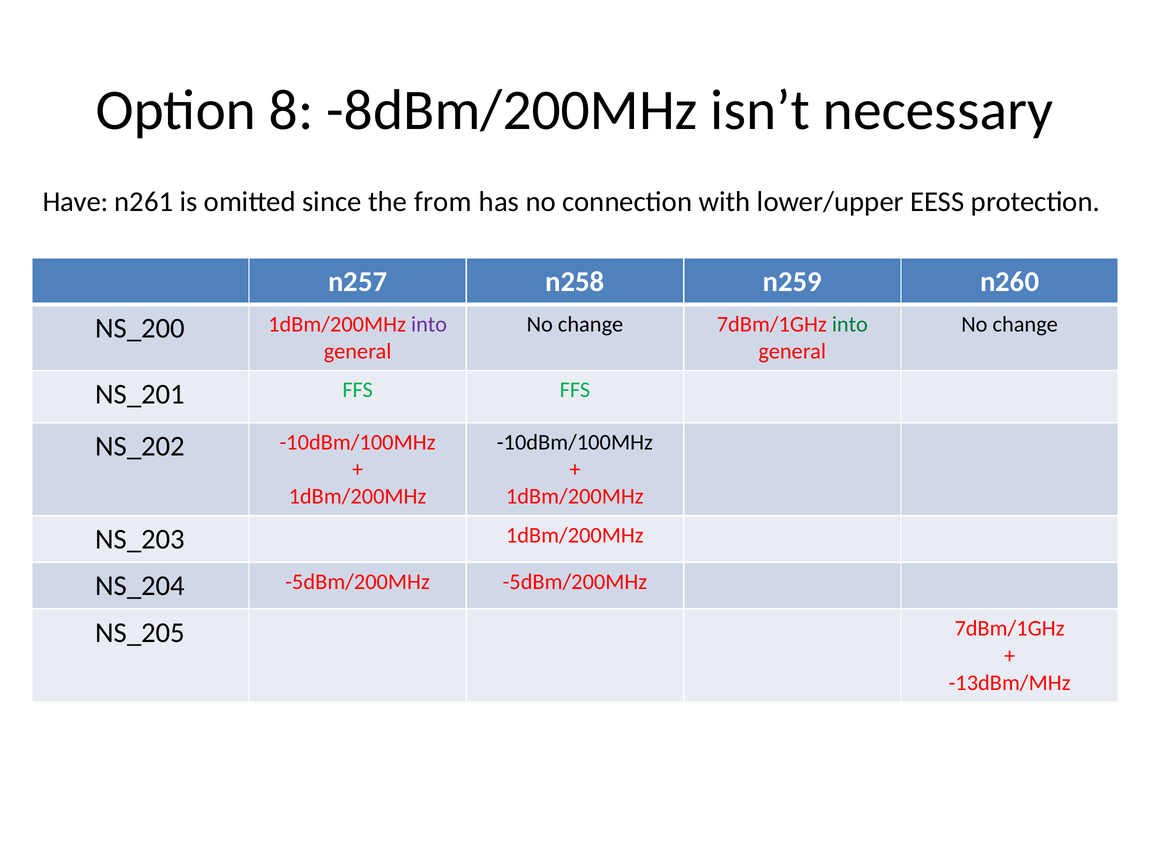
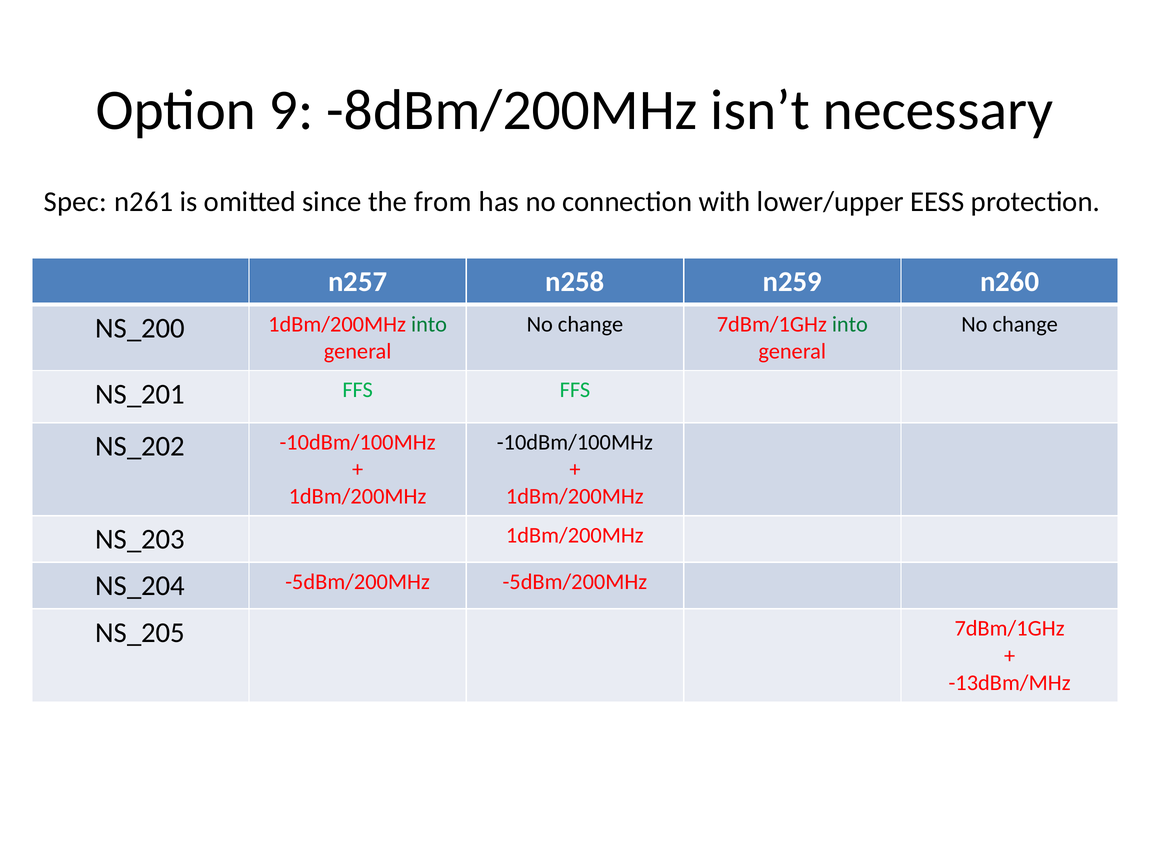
8: 8 -> 9
Have: Have -> Spec
into at (429, 324) colour: purple -> green
